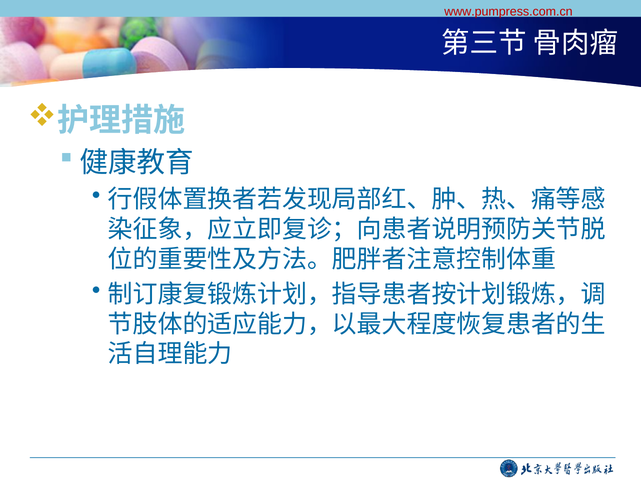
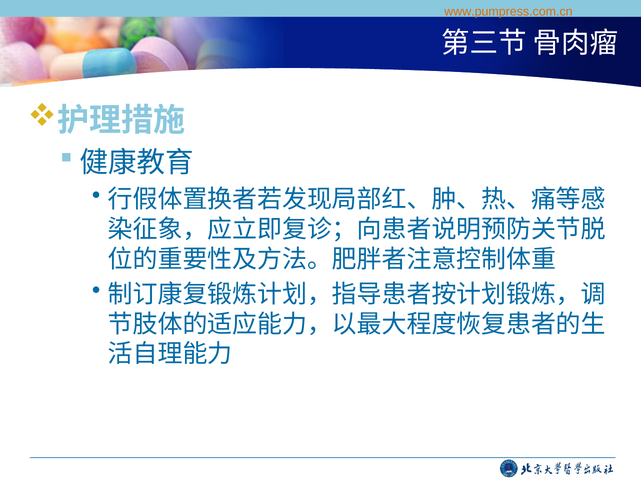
www.pumpress.com.cn colour: red -> orange
